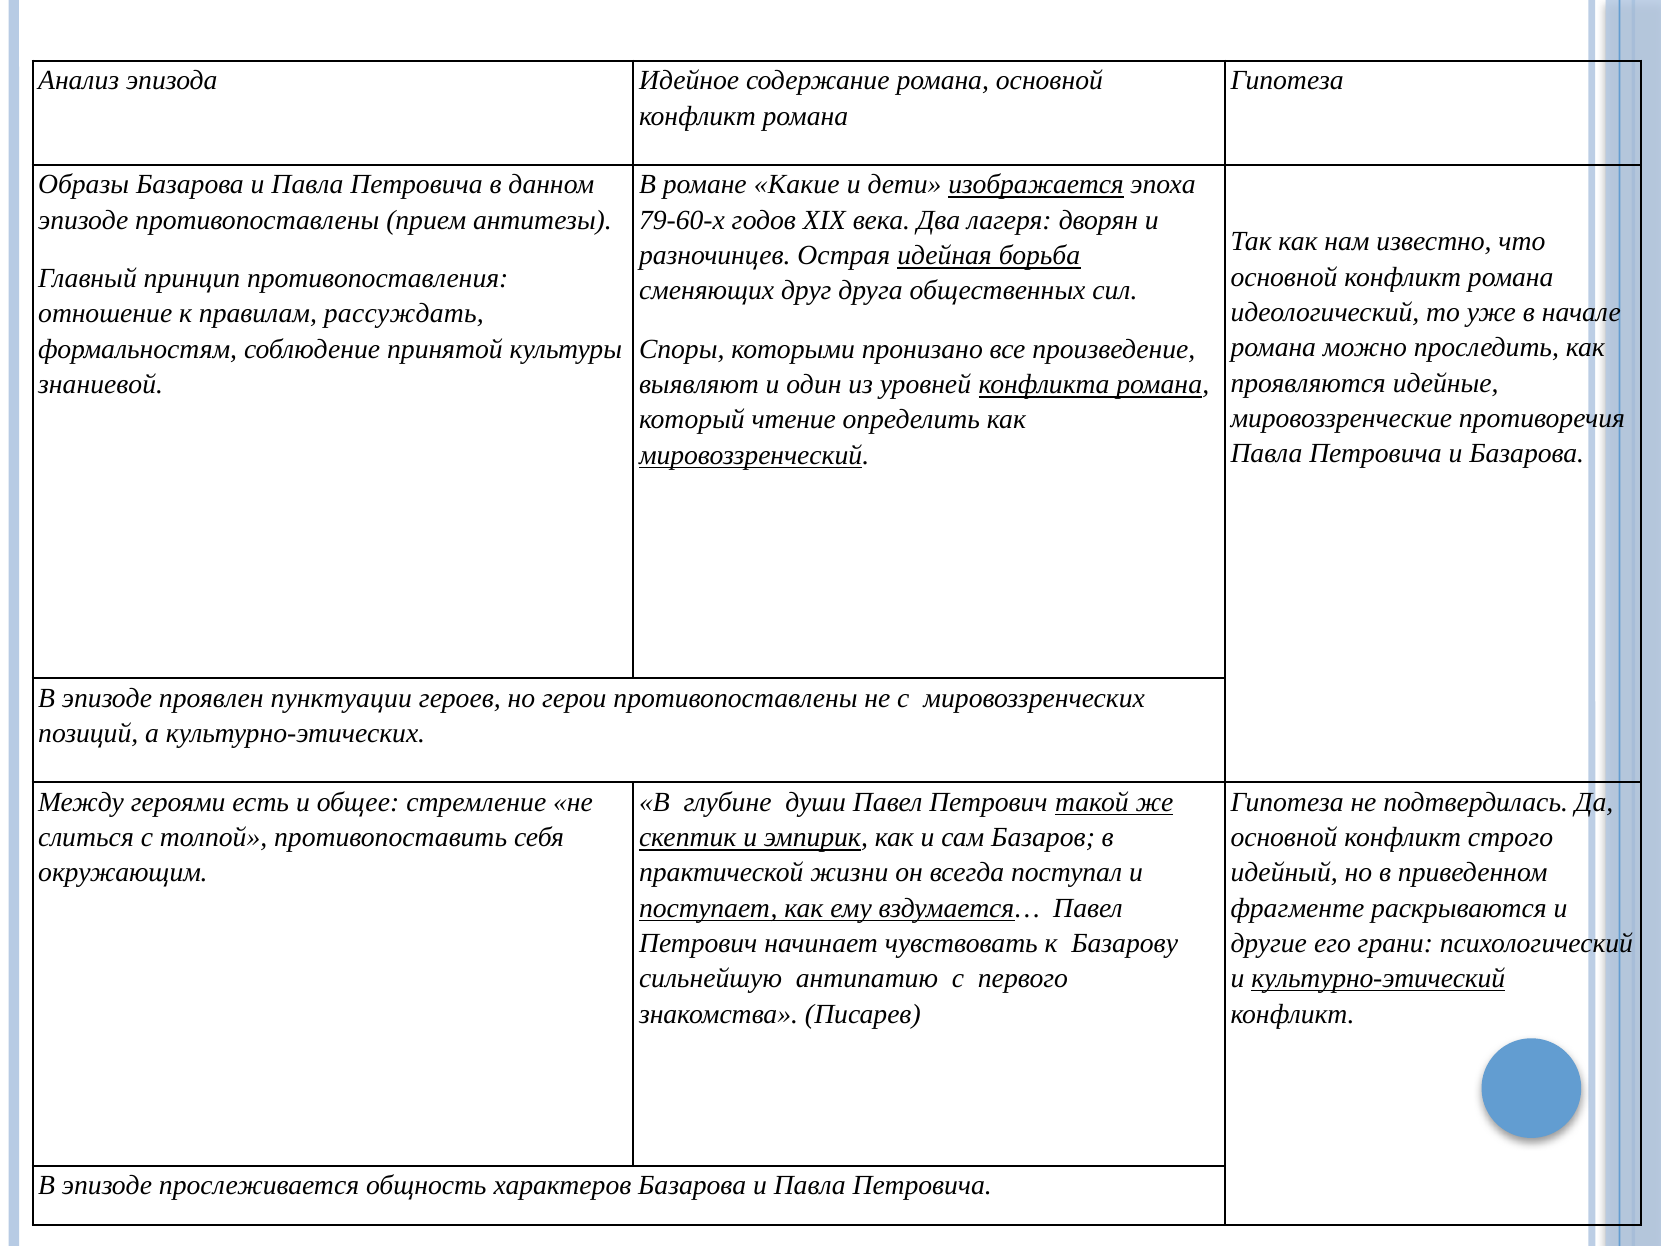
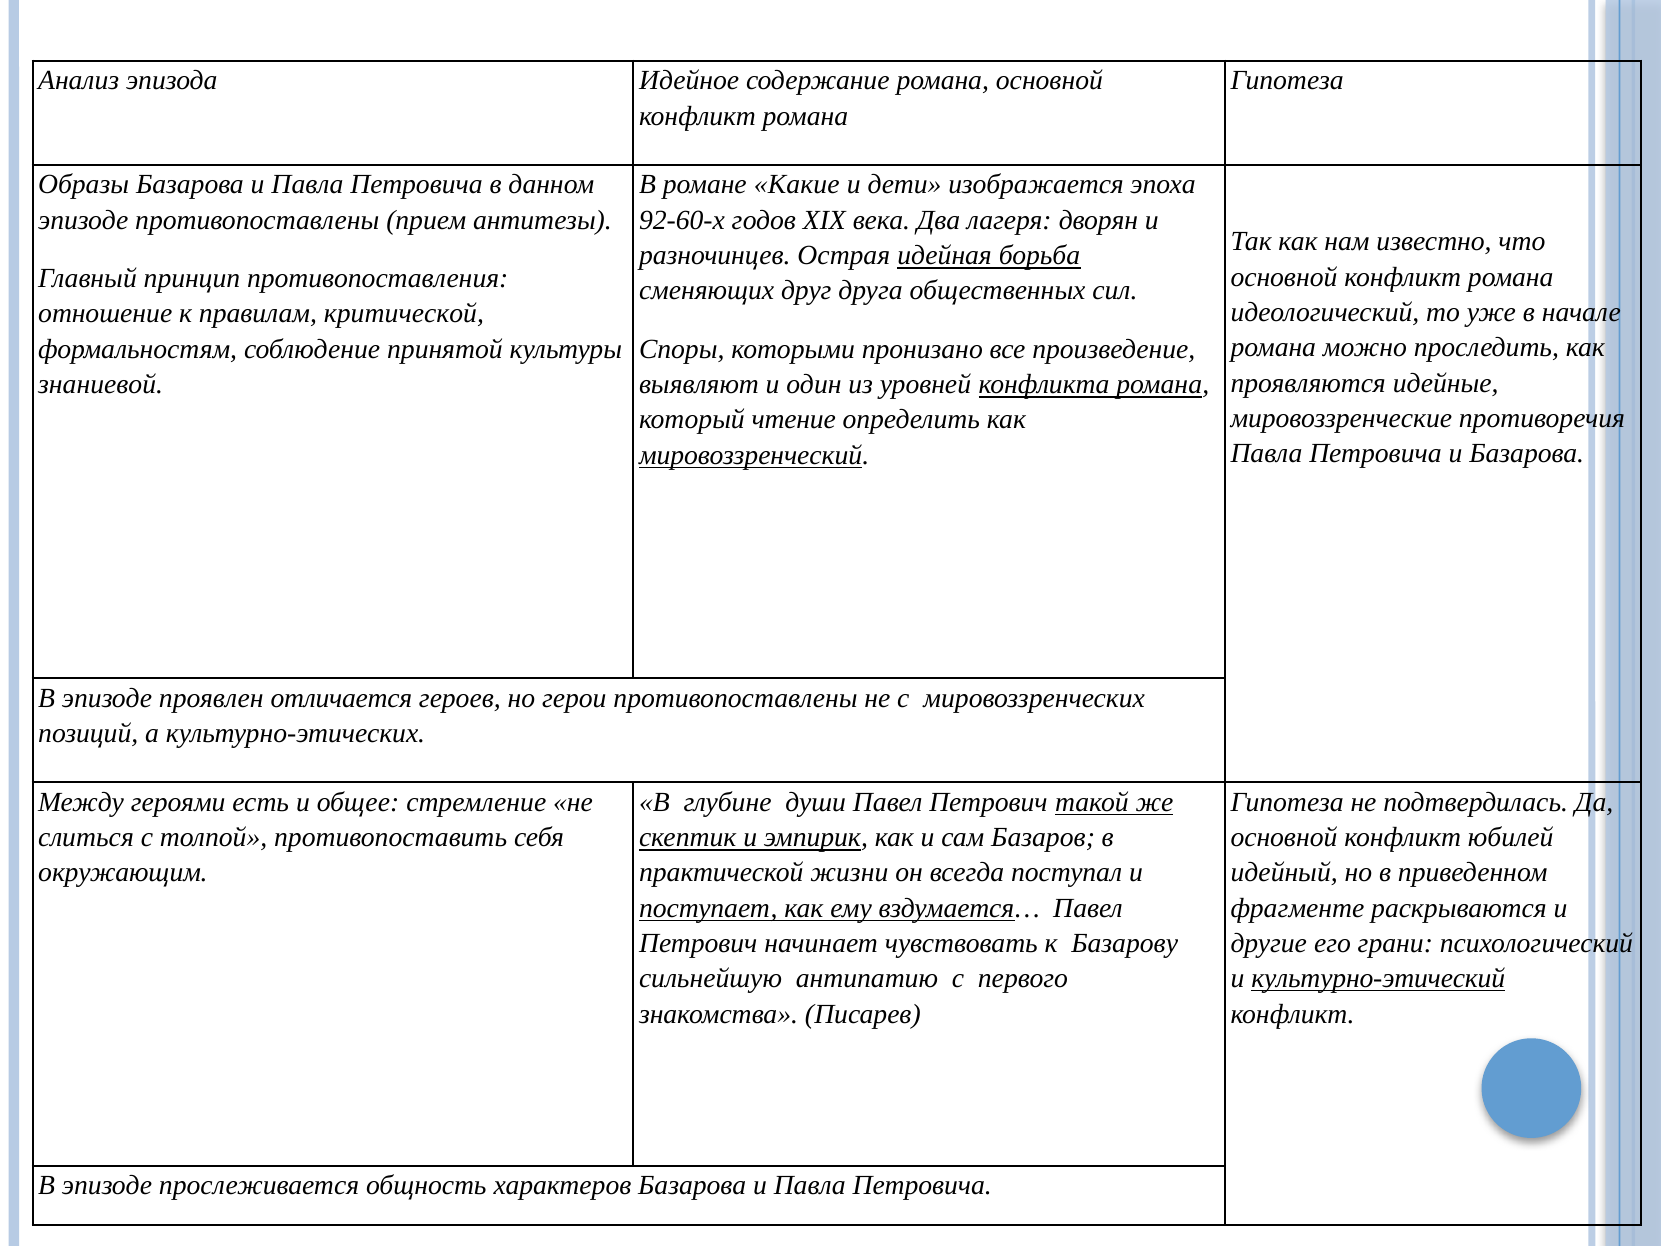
изображается underline: present -> none
79-60-х: 79-60-х -> 92-60-х
рассуждать: рассуждать -> критической
пунктуации: пунктуации -> отличается
строго: строго -> юбилей
